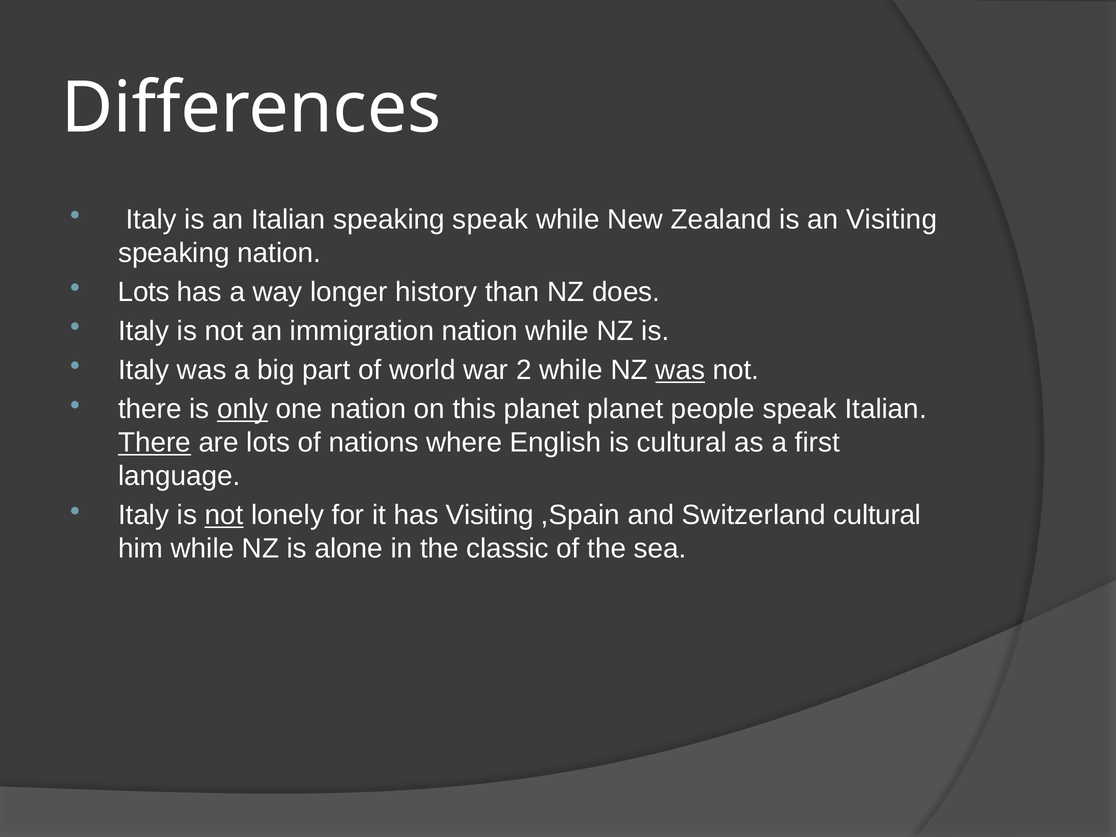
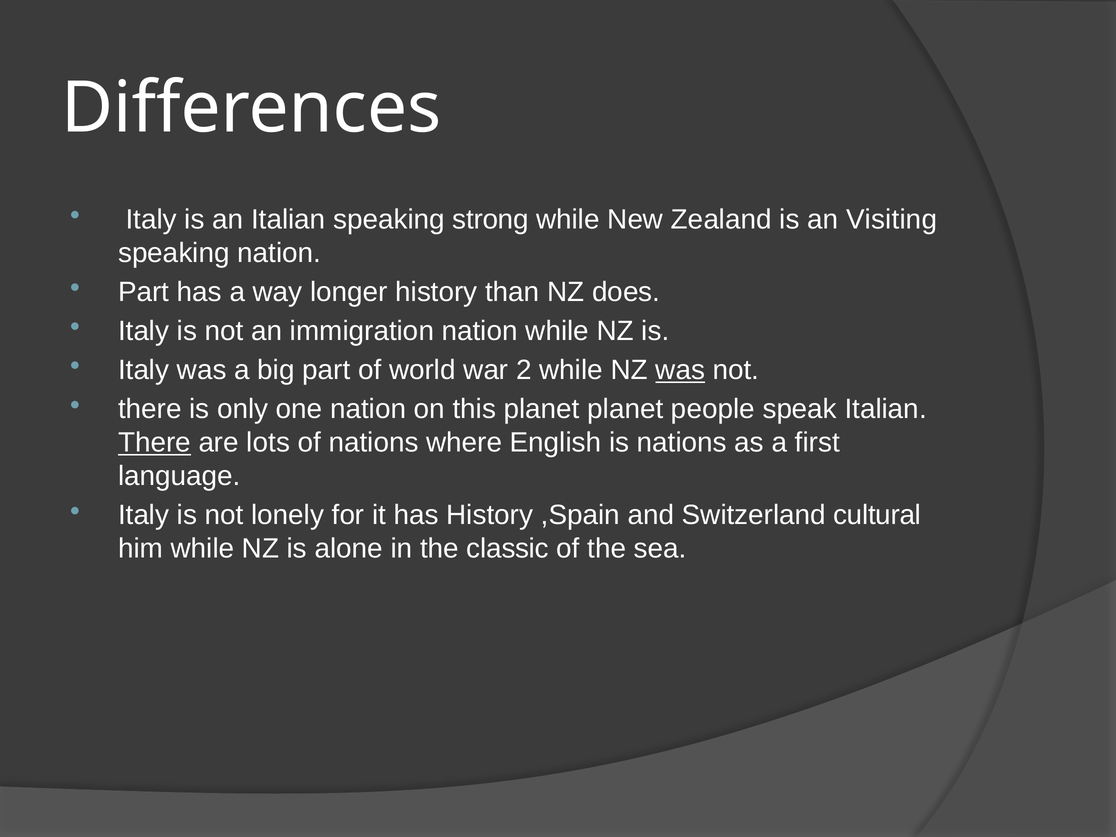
speaking speak: speak -> strong
Lots at (144, 292): Lots -> Part
only underline: present -> none
is cultural: cultural -> nations
not at (224, 515) underline: present -> none
has Visiting: Visiting -> History
